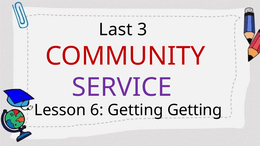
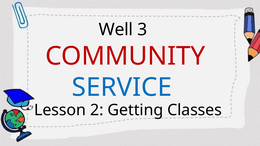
Last: Last -> Well
SERVICE colour: purple -> blue
6: 6 -> 2
Getting Getting: Getting -> Classes
